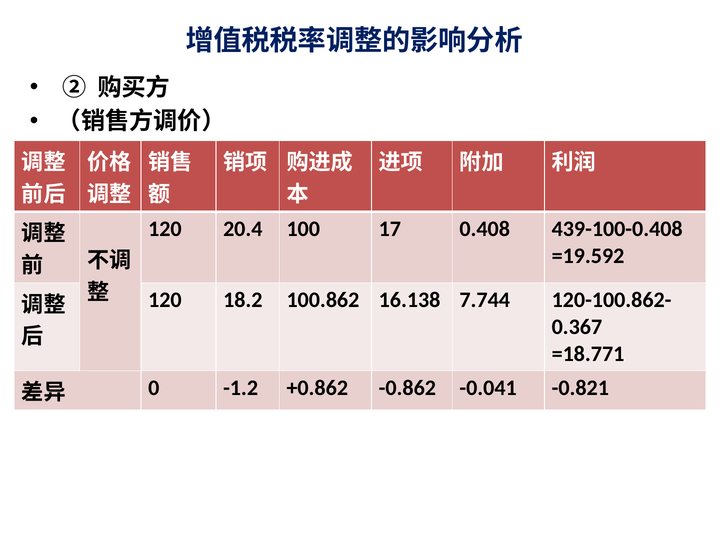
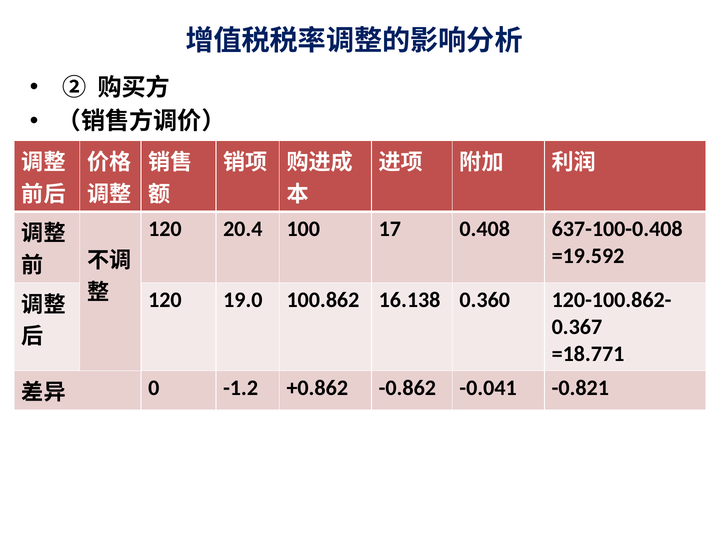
439-100-0.408: 439-100-0.408 -> 637-100-0.408
18.2: 18.2 -> 19.0
7.744: 7.744 -> 0.360
